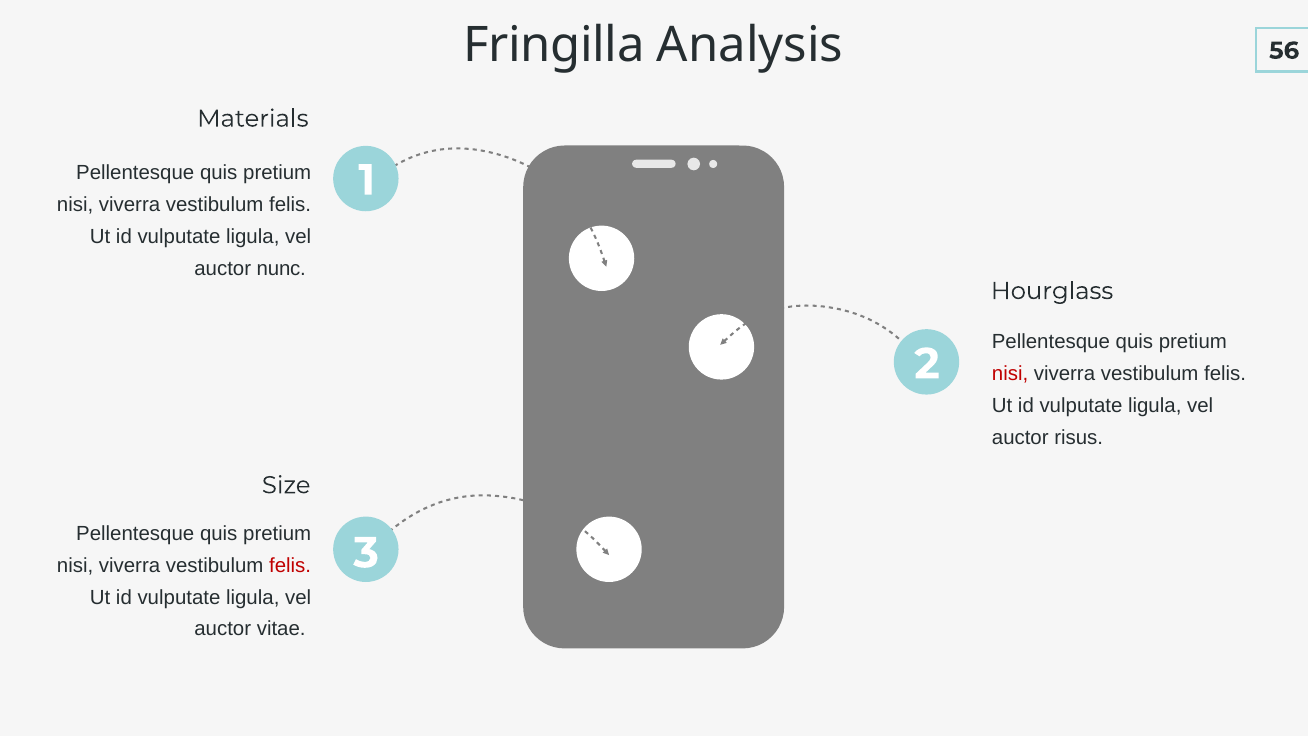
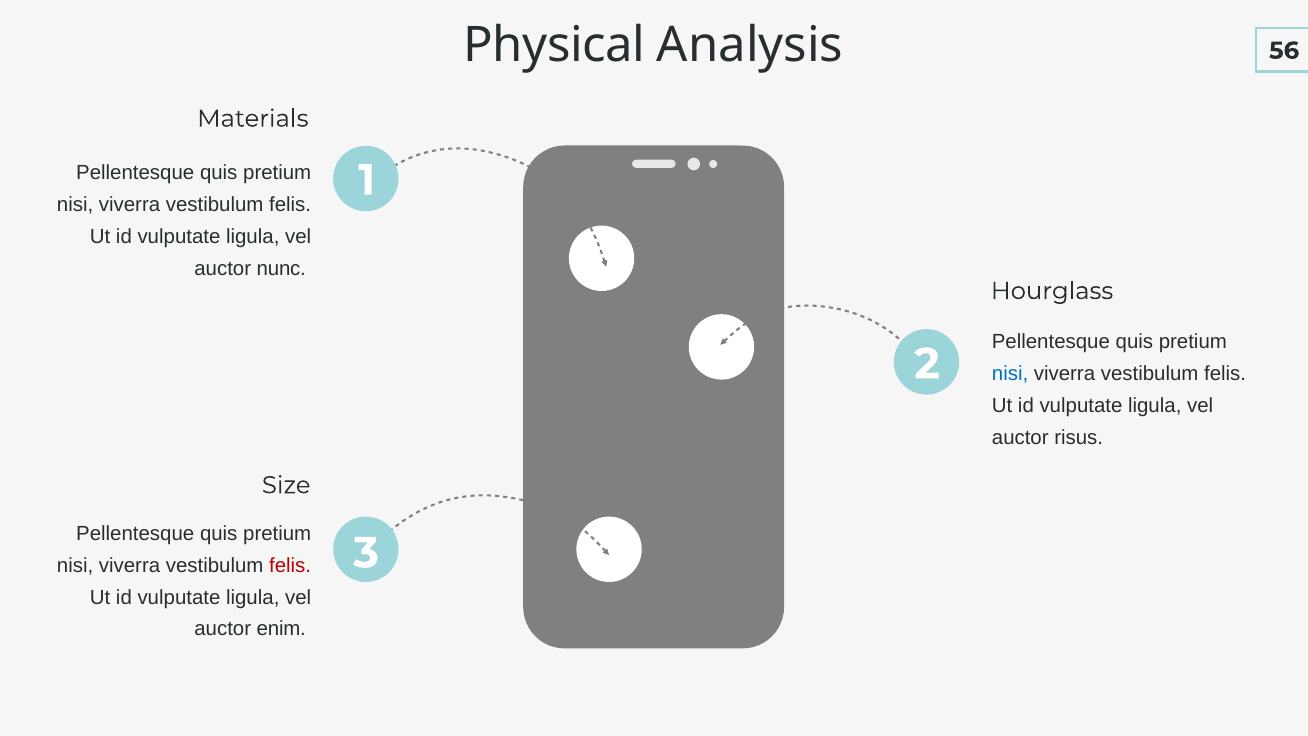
Fringilla: Fringilla -> Physical
nisi at (1010, 374) colour: red -> blue
vitae: vitae -> enim
